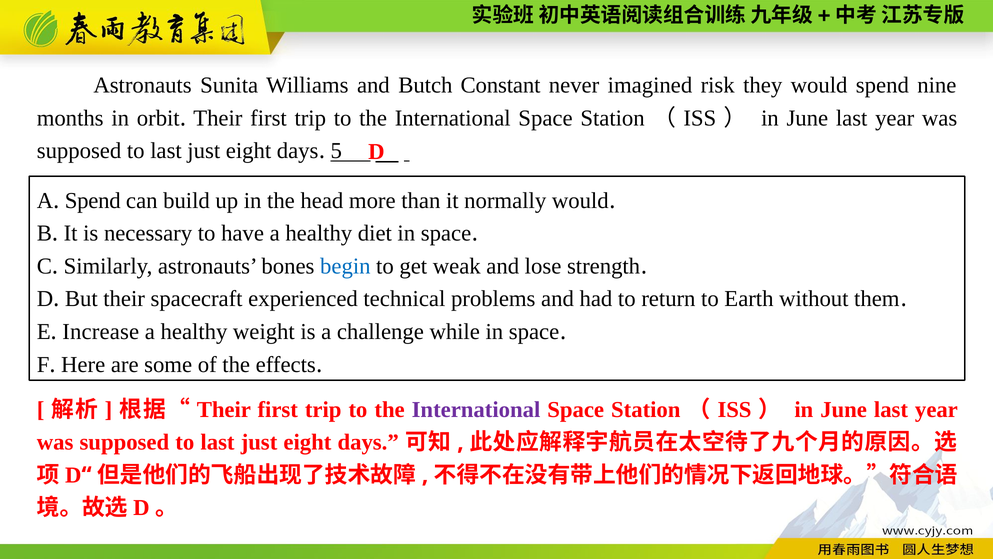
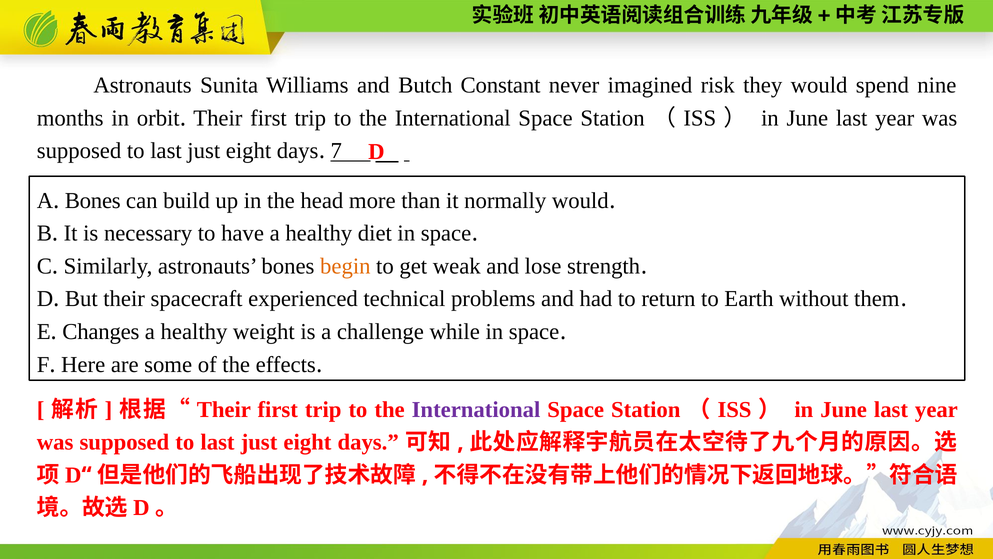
5: 5 -> 7
Spend at (93, 201): Spend -> Bones
begin colour: blue -> orange
Increase: Increase -> Changes
